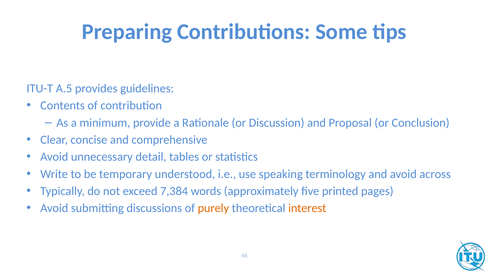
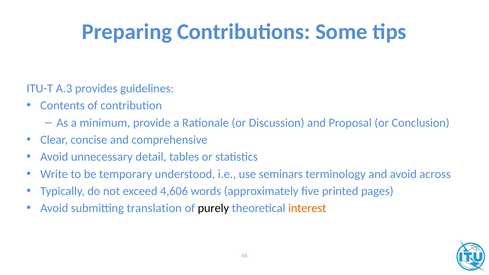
A.5: A.5 -> A.3
speaking: speaking -> seminars
7,384: 7,384 -> 4,606
discussions: discussions -> translation
purely colour: orange -> black
